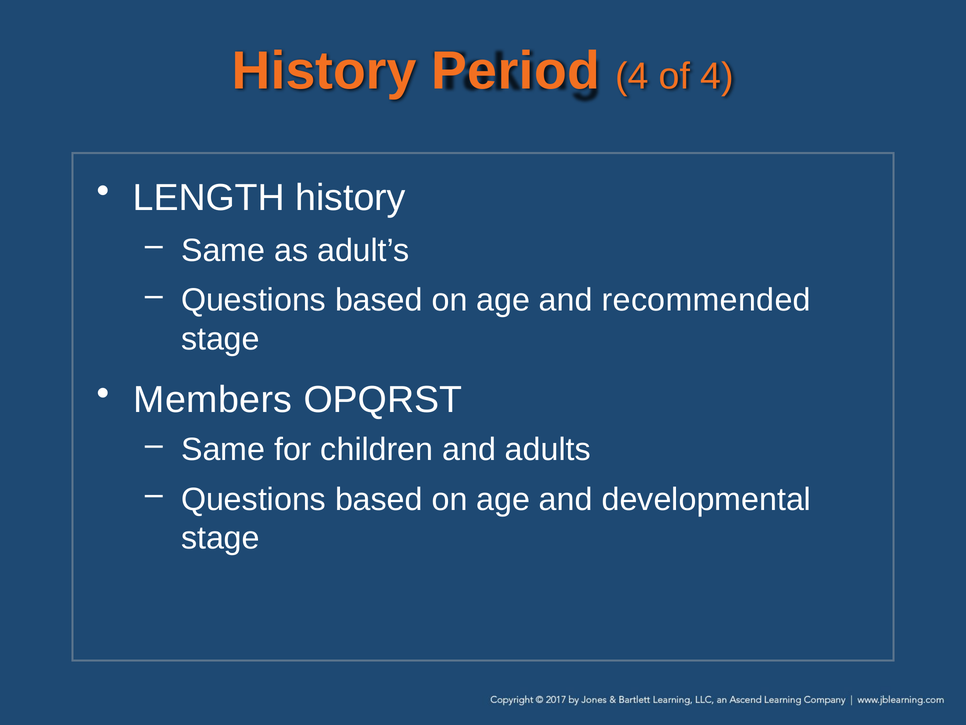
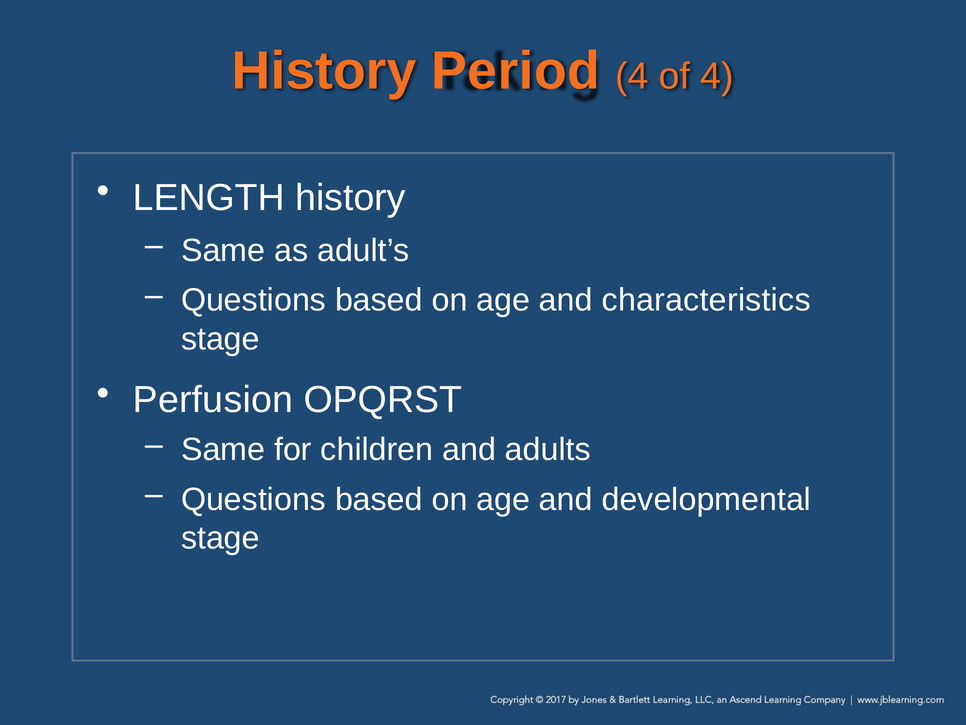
recommended: recommended -> characteristics
Members: Members -> Perfusion
